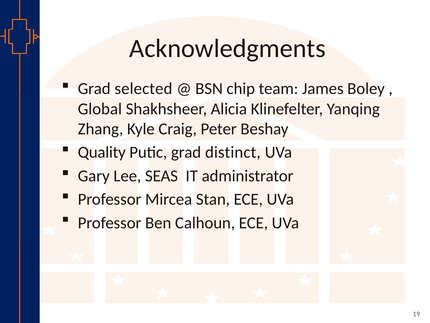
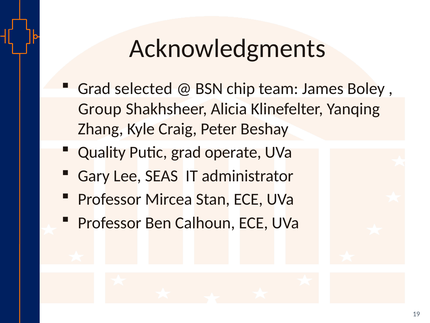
Global: Global -> Group
distinct: distinct -> operate
